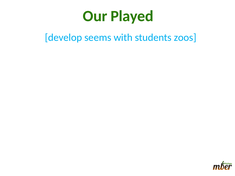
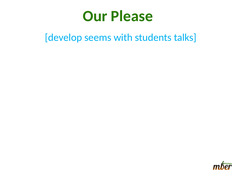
Played: Played -> Please
zoos: zoos -> talks
